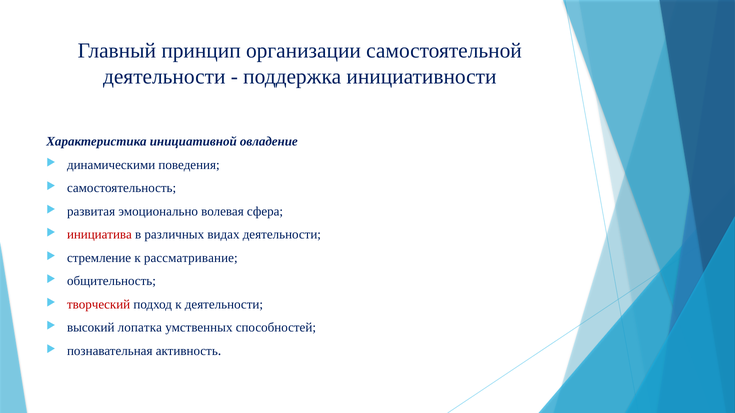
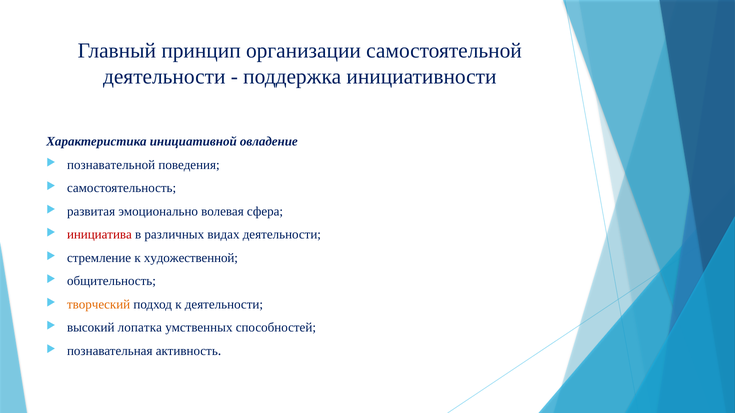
динамическими: динамическими -> познавательной
рассматривание: рассматривание -> художественной
творческий colour: red -> orange
